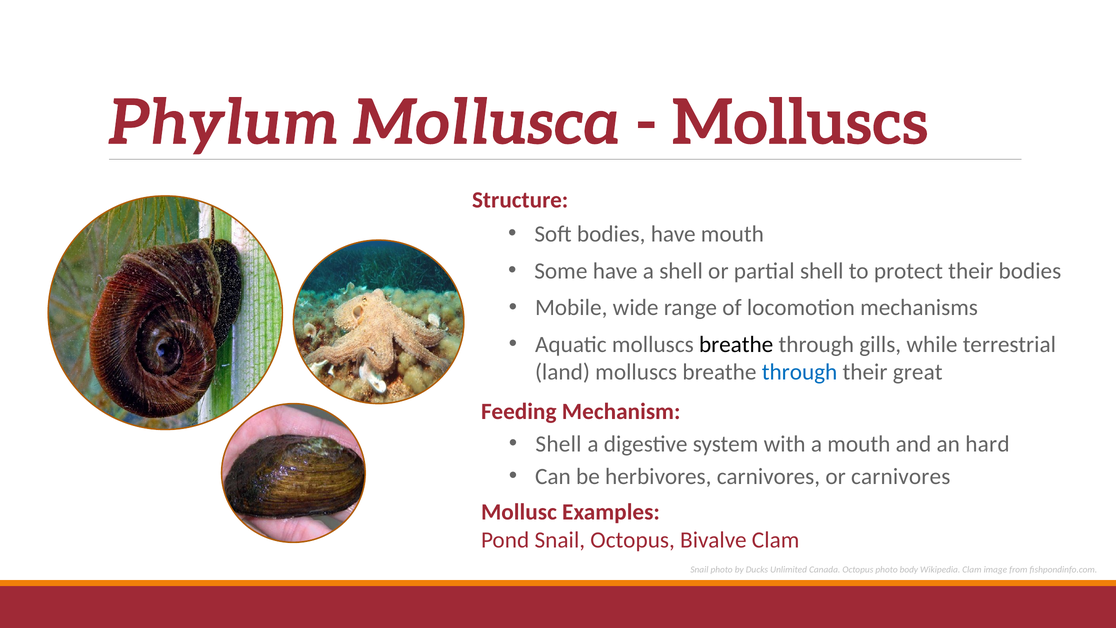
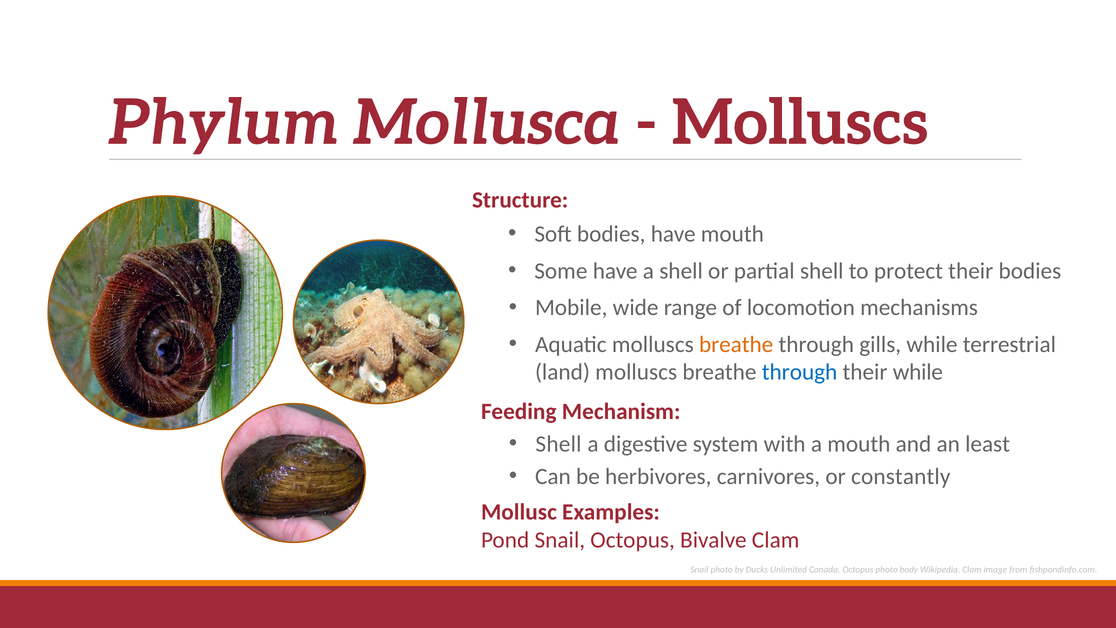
breathe at (736, 344) colour: black -> orange
their great: great -> while
hard: hard -> least
or carnivores: carnivores -> constantly
